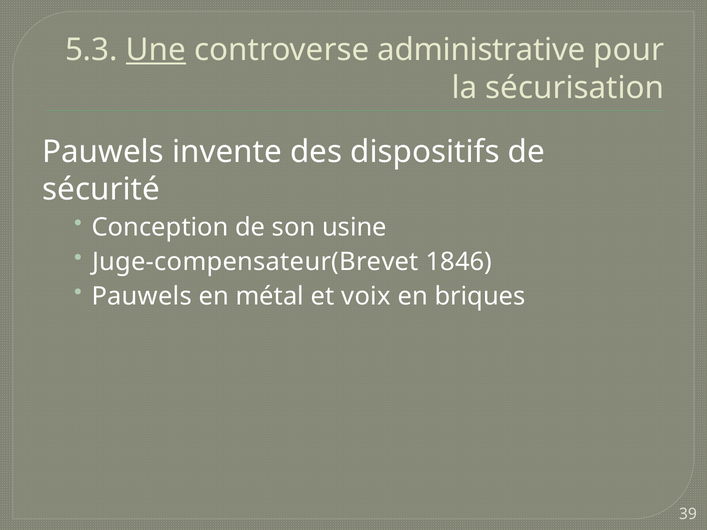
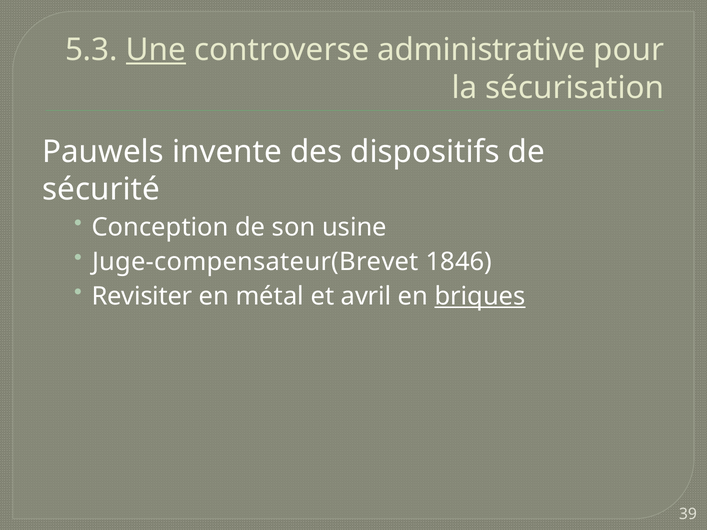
Pauwels at (142, 296): Pauwels -> Revisiter
voix: voix -> avril
briques underline: none -> present
